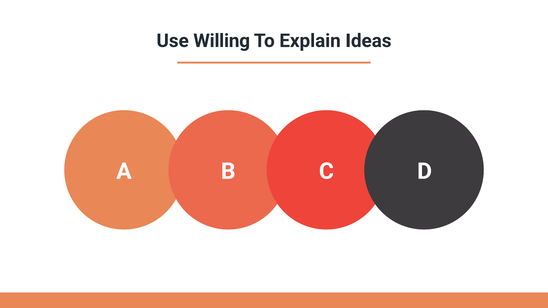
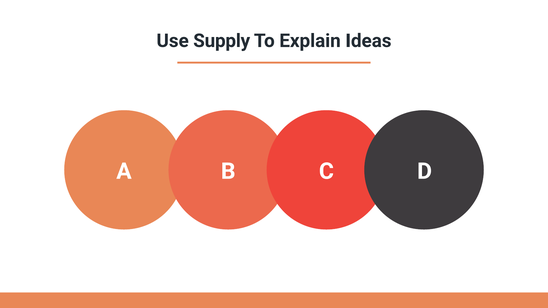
Willing: Willing -> Supply
